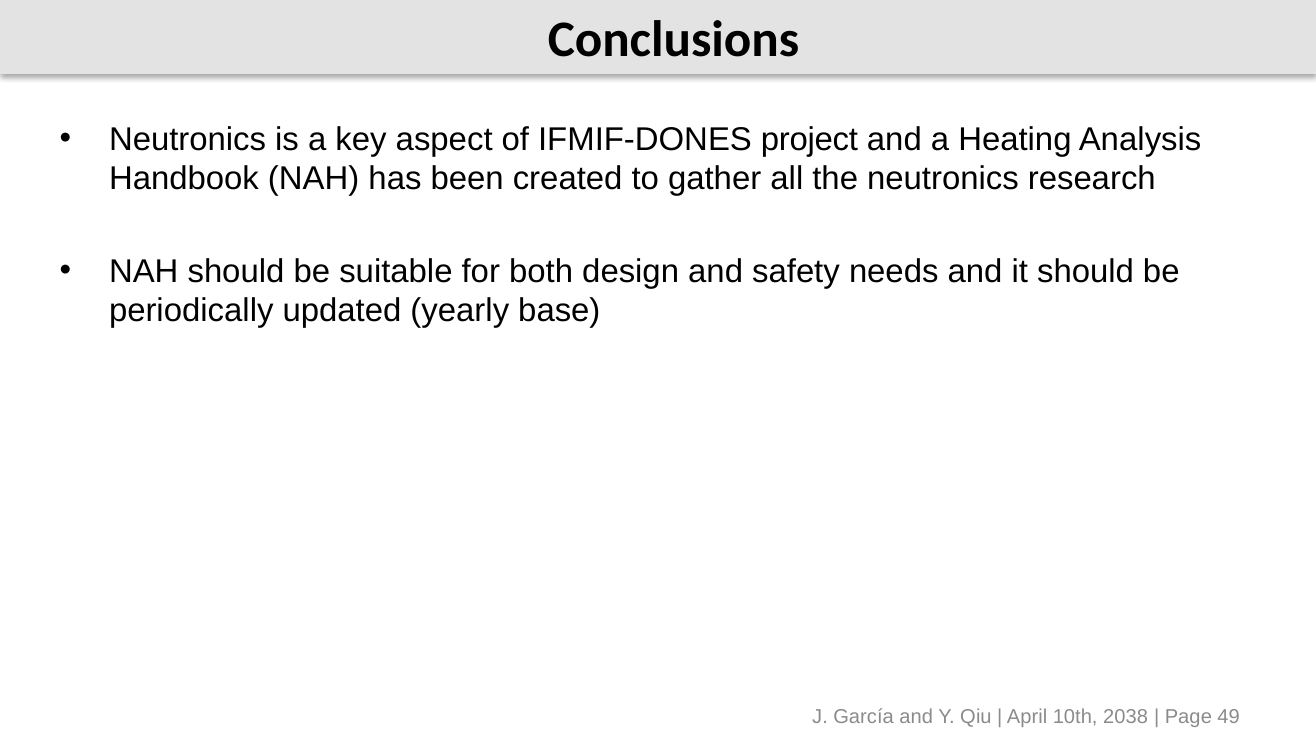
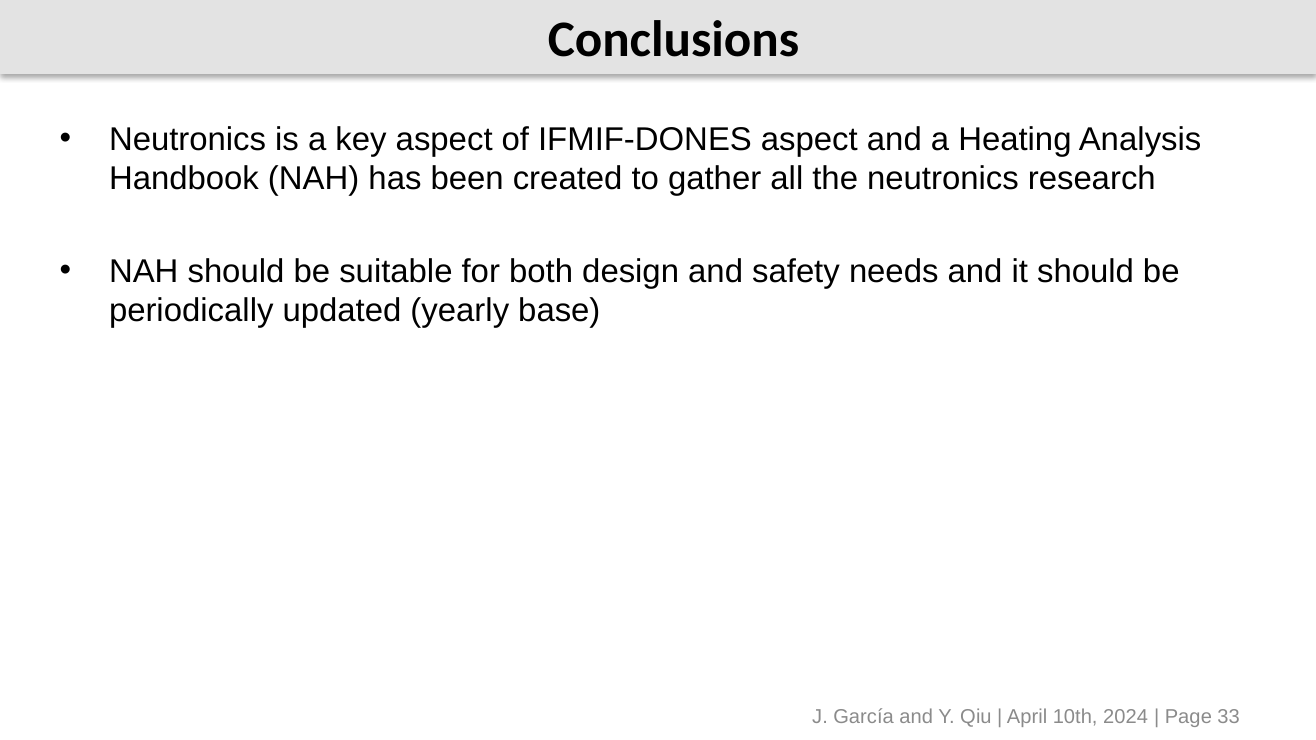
IFMIF-DONES project: project -> aspect
2038: 2038 -> 2024
49: 49 -> 33
